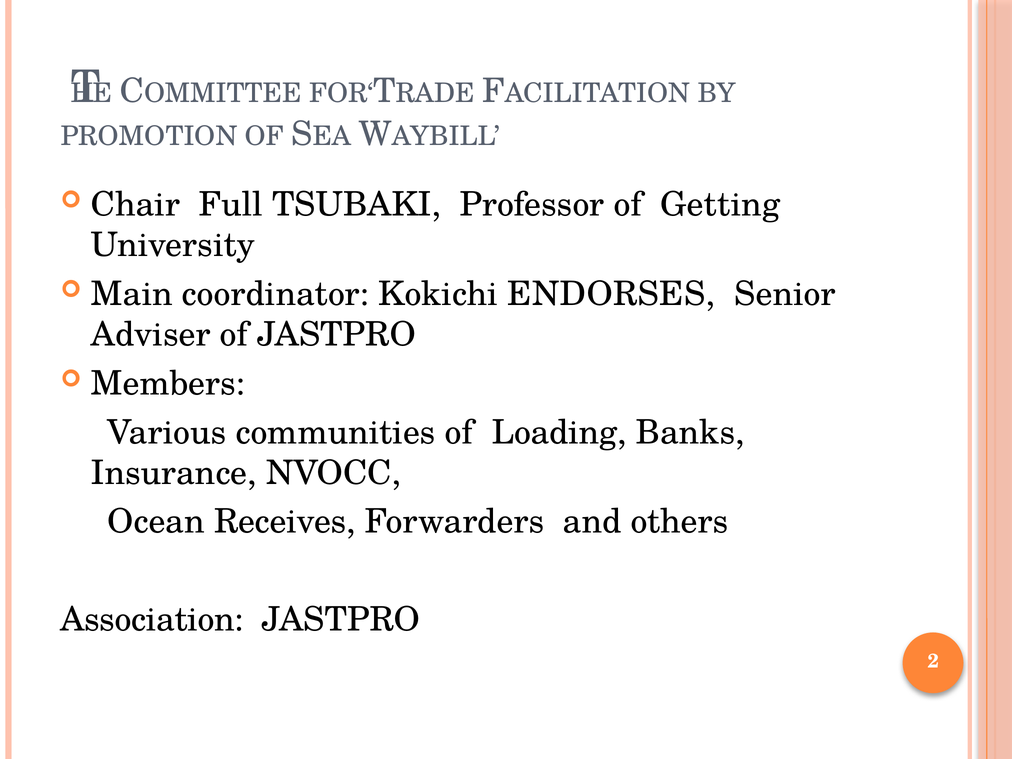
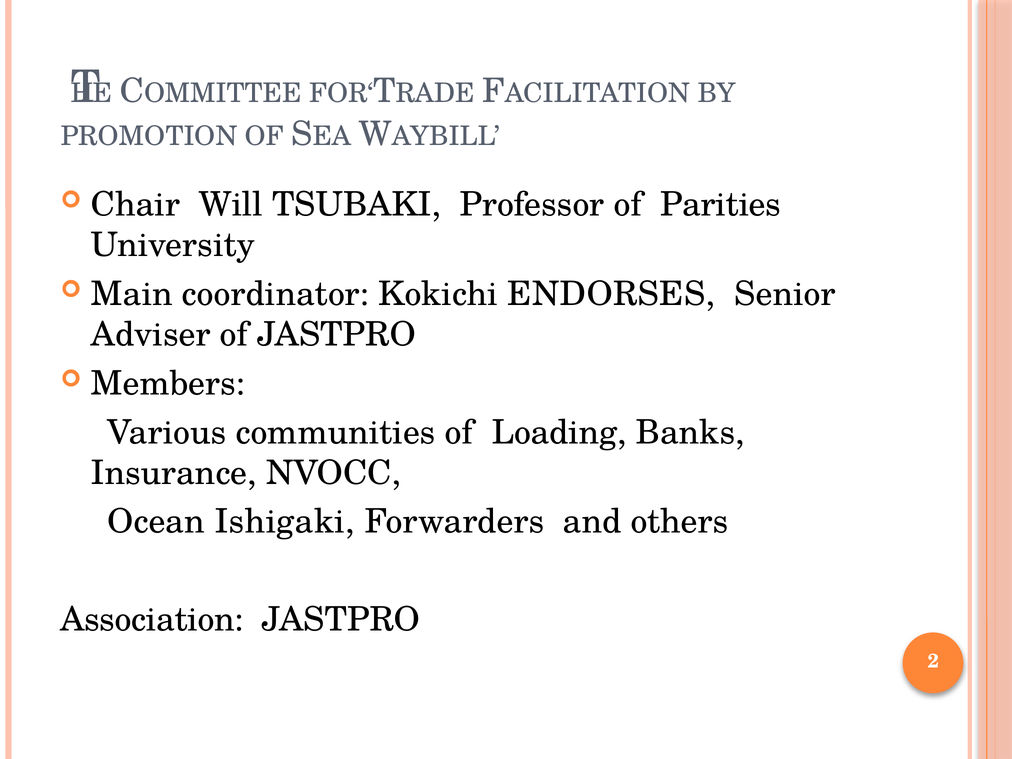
Full: Full -> Will
Getting: Getting -> Parities
Receives: Receives -> Ishigaki
